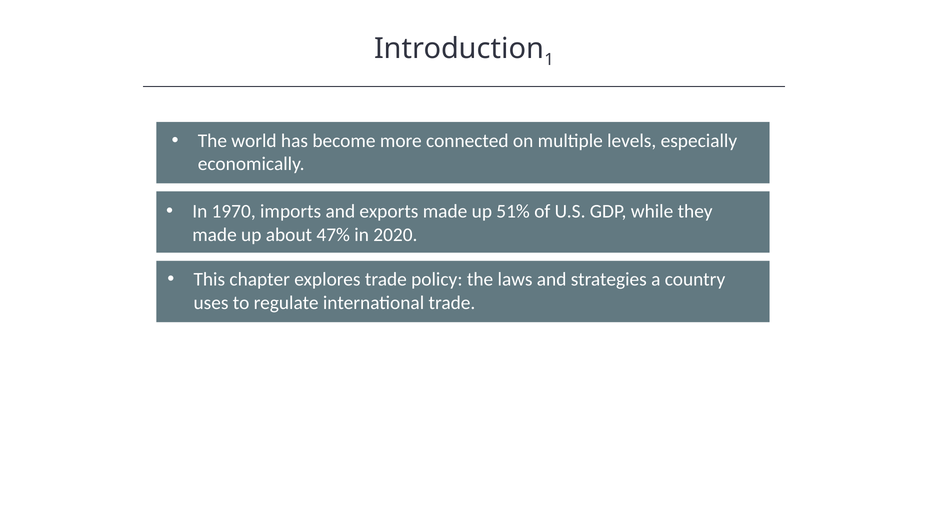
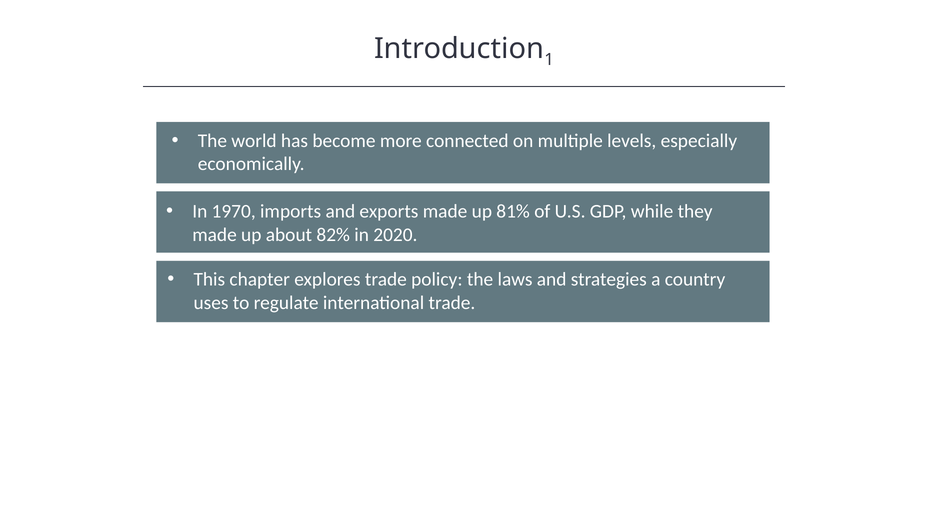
51%: 51% -> 81%
47%: 47% -> 82%
